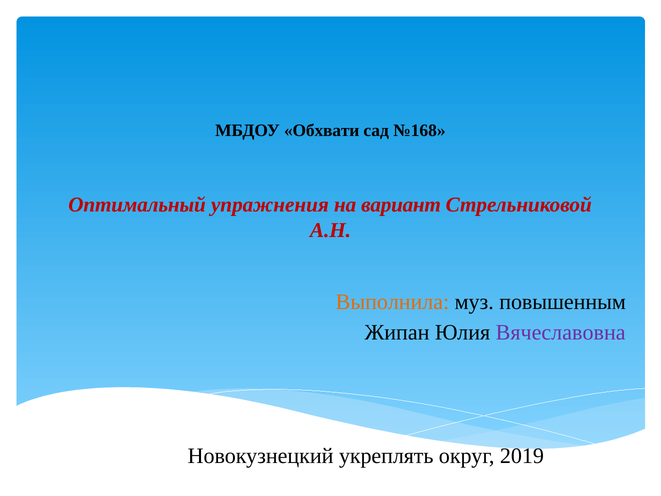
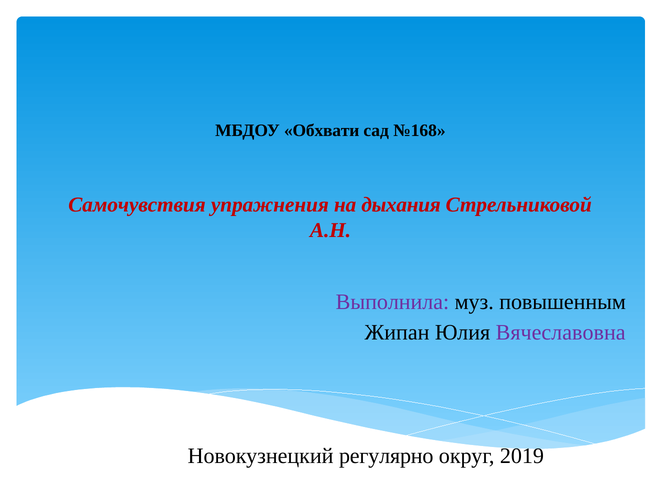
Оптимальный: Оптимальный -> Самочувствия
вариант: вариант -> дыхания
Выполнила colour: orange -> purple
укреплять: укреплять -> регулярно
